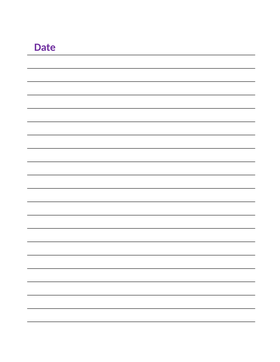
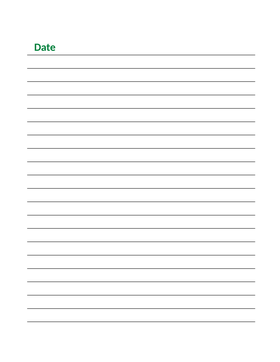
Date colour: purple -> green
